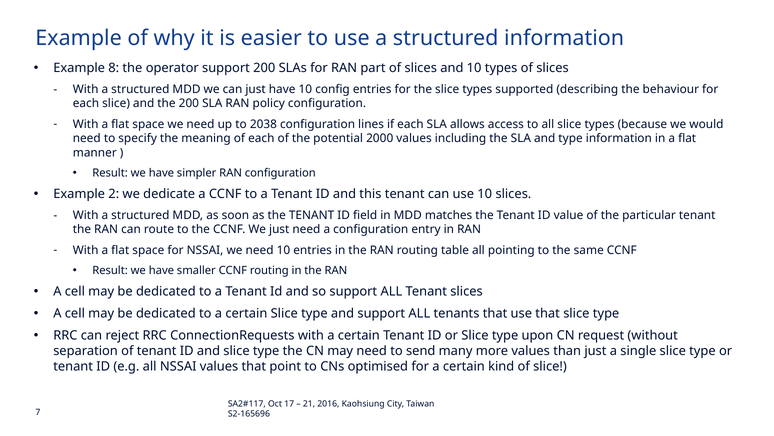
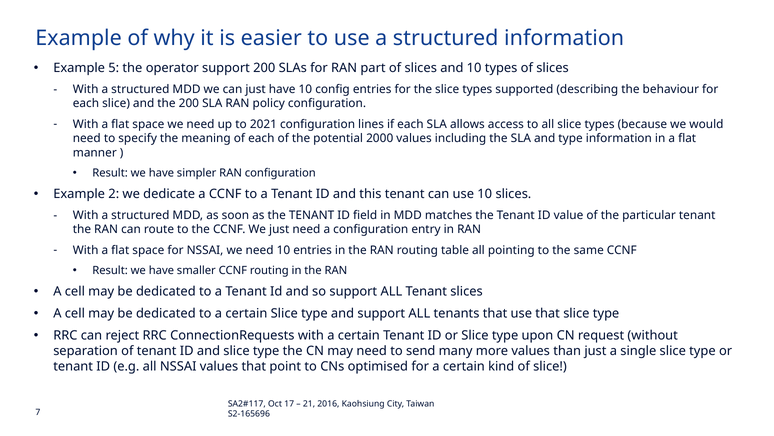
8: 8 -> 5
2038: 2038 -> 2021
